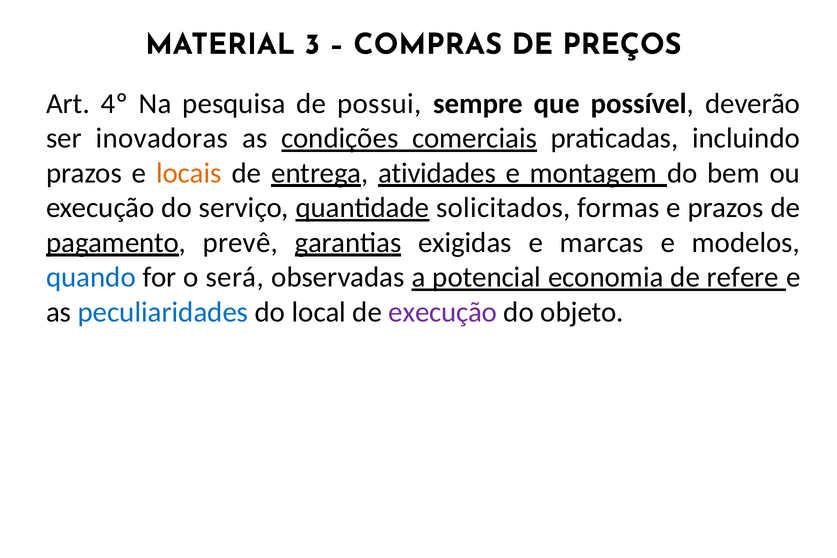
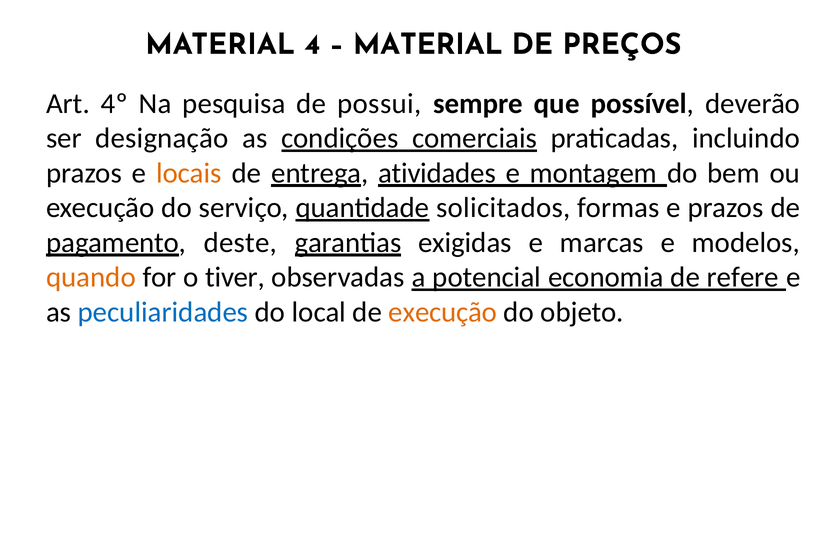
3: 3 -> 4
COMPRAS at (428, 44): COMPRAS -> MATERIAL
inovadoras: inovadoras -> designação
prevê: prevê -> deste
quando colour: blue -> orange
será: será -> tiver
execução at (443, 312) colour: purple -> orange
